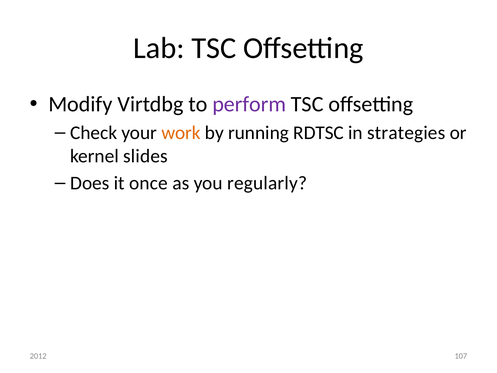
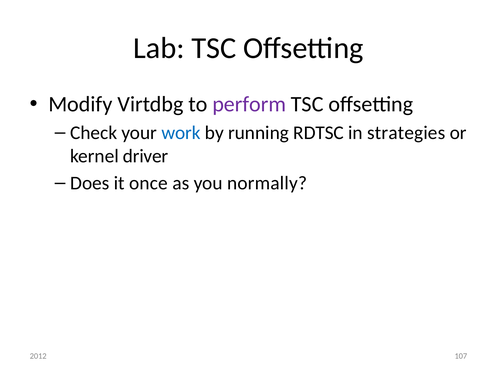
work colour: orange -> blue
slides: slides -> driver
regularly: regularly -> normally
